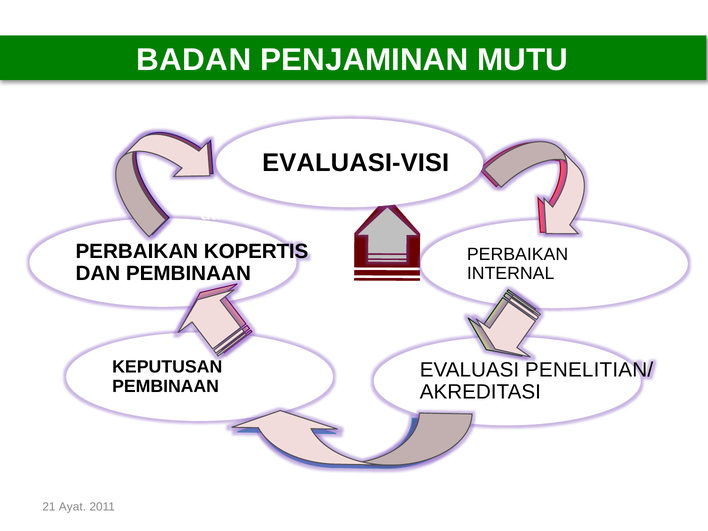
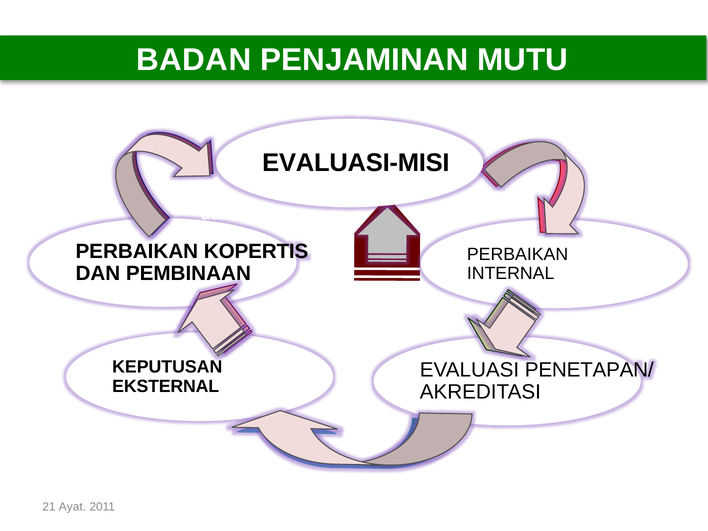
EVALUASI-VISI: EVALUASI-VISI -> EVALUASI-MISI
PENELITIAN/: PENELITIAN/ -> PENETAPAN/
PEMBINAAN at (166, 386): PEMBINAAN -> EKSTERNAL
